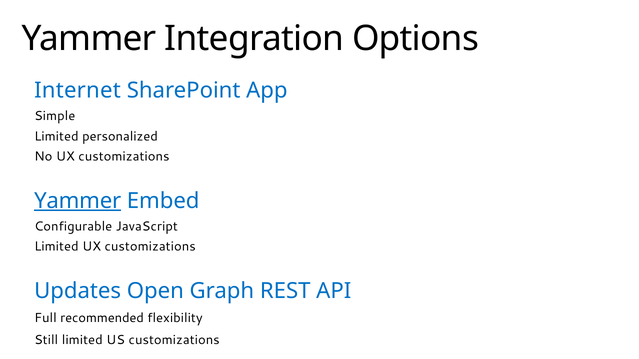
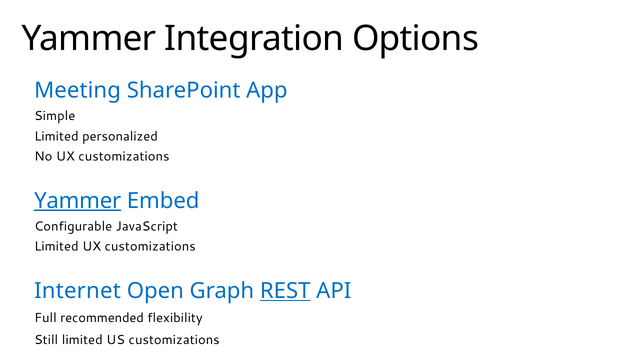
Internet: Internet -> Meeting
Updates: Updates -> Internet
REST underline: none -> present
